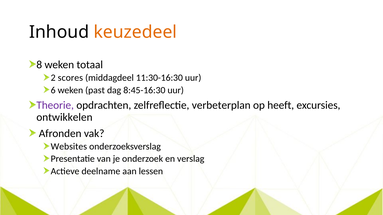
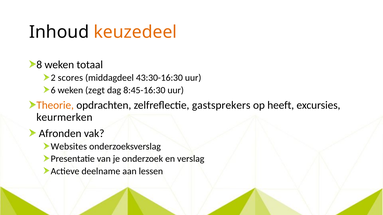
11:30-16:30: 11:30-16:30 -> 43:30-16:30
past: past -> zegt
Theorie colour: purple -> orange
verbeterplan: verbeterplan -> gastsprekers
ontwikkelen: ontwikkelen -> keurmerken
